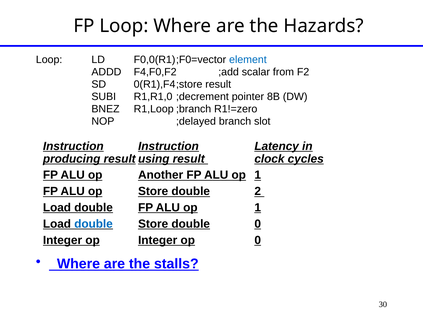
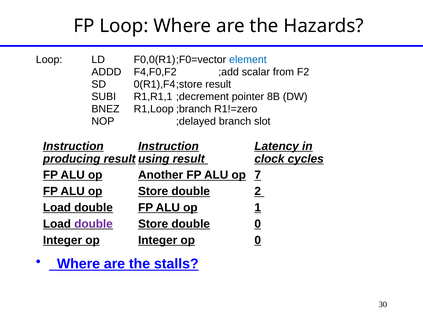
R1,R1,0: R1,R1,0 -> R1,R1,1
1 at (258, 175): 1 -> 7
double at (94, 223) colour: blue -> purple
